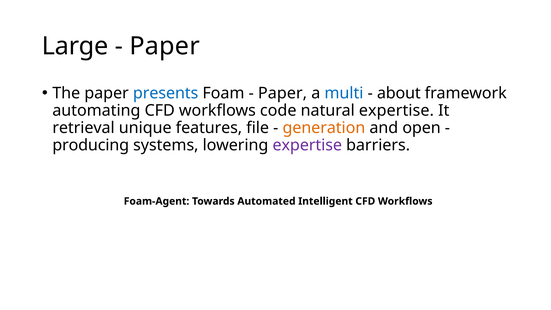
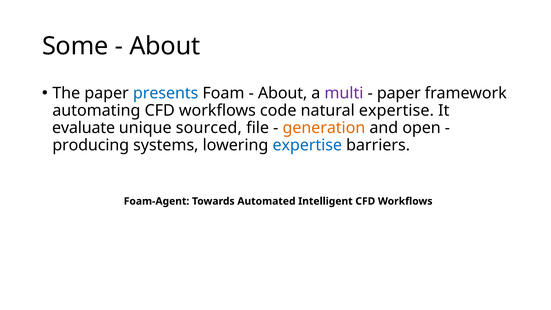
Large: Large -> Some
Paper at (165, 46): Paper -> About
Paper at (283, 93): Paper -> About
multi colour: blue -> purple
about at (399, 93): about -> paper
retrieval: retrieval -> evaluate
features: features -> sourced
expertise at (307, 145) colour: purple -> blue
